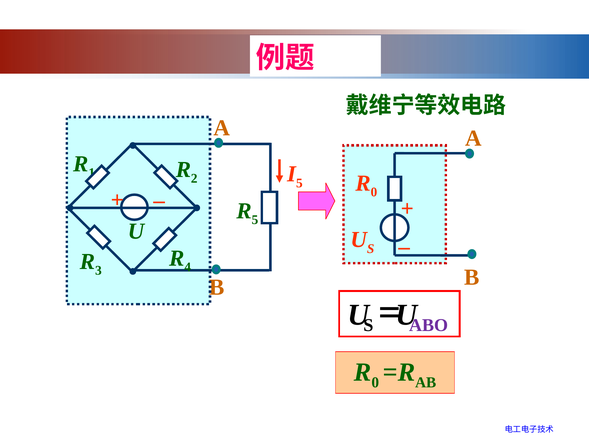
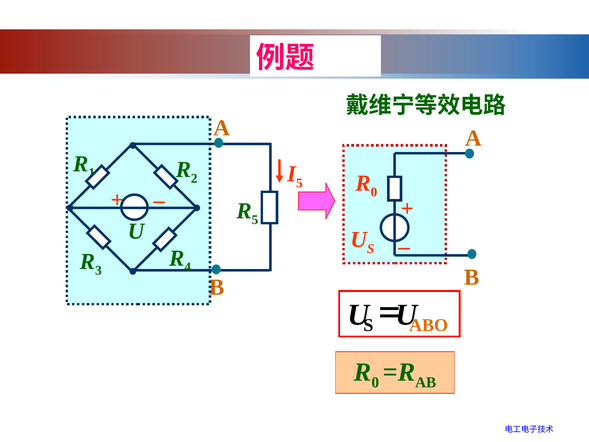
ABO colour: purple -> orange
